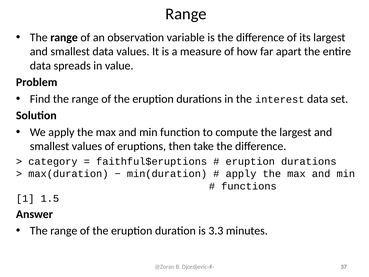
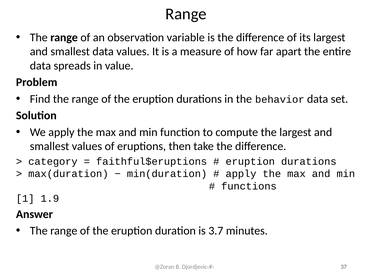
interest: interest -> behavior
1.5: 1.5 -> 1.9
3.3: 3.3 -> 3.7
